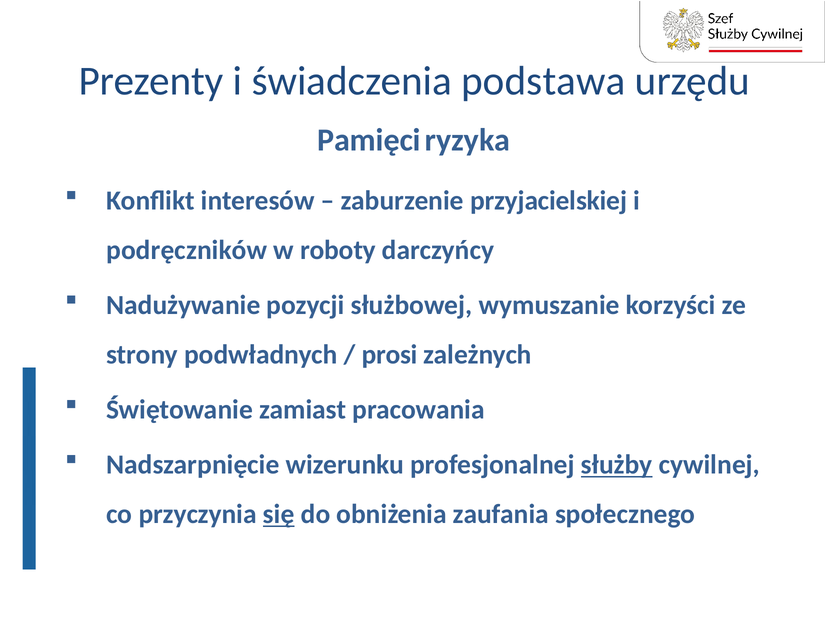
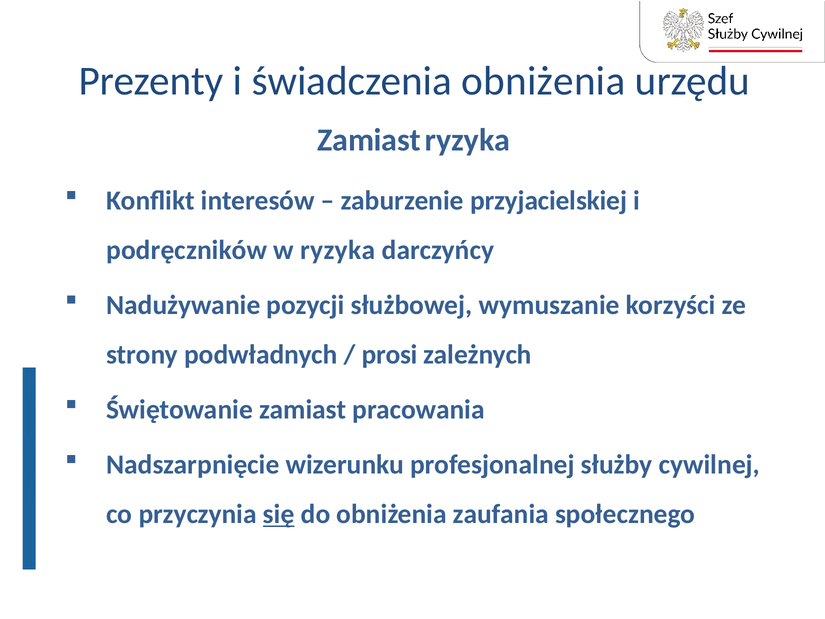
świadczenia podstawa: podstawa -> obniżenia
Pamięci at (369, 140): Pamięci -> Zamiast
w roboty: roboty -> ryzyka
służby underline: present -> none
